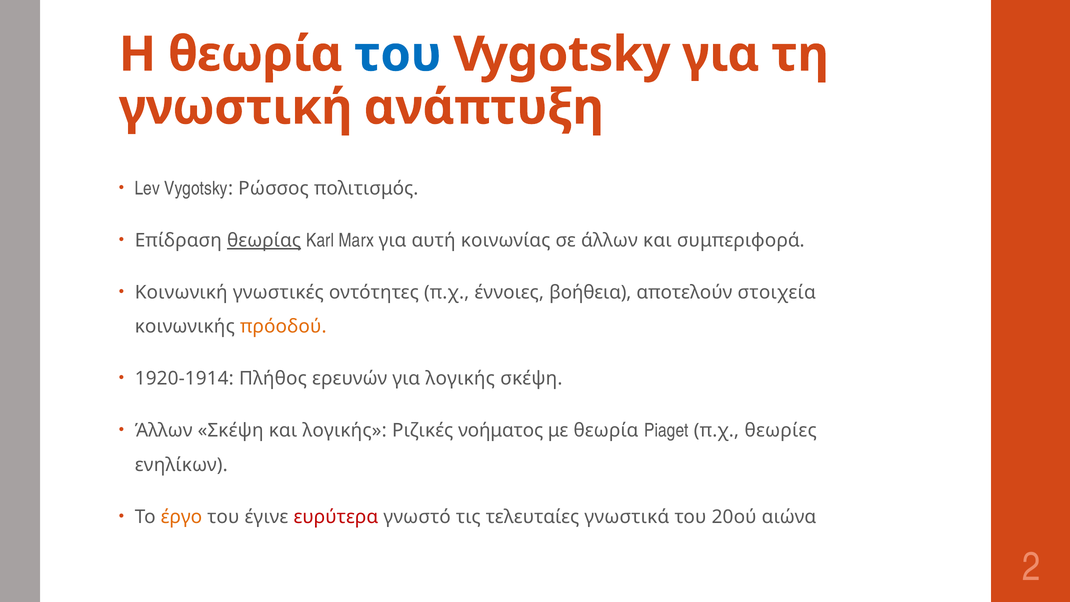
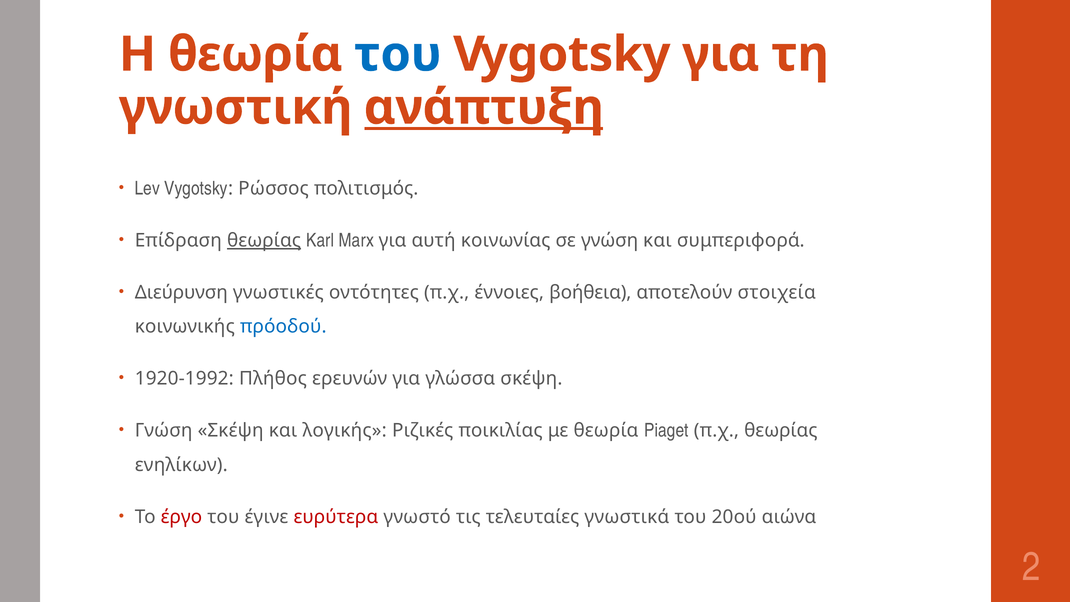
ανάπτυξη underline: none -> present
σε άλλων: άλλων -> γνώση
Κοινωνική: Κοινωνική -> Διεύρυνση
πρόοδού colour: orange -> blue
1920-1914: 1920-1914 -> 1920-1992
για λογικής: λογικής -> γλώσσα
Άλλων at (164, 431): Άλλων -> Γνώση
νοήματος: νοήματος -> ποικιλίας
π.χ θεωρίες: θεωρίες -> θεωρίας
έργο colour: orange -> red
